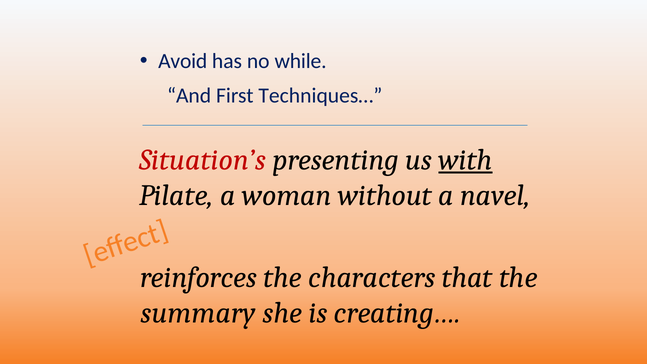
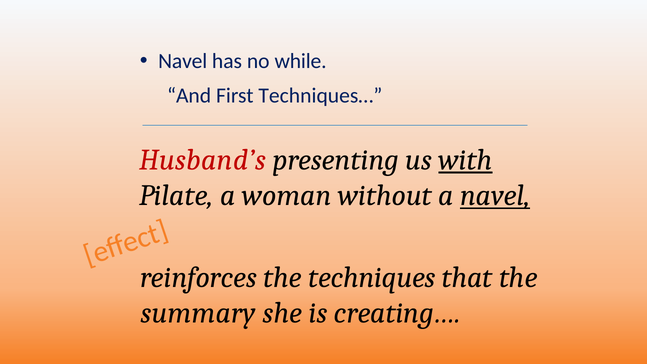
Avoid at (183, 61): Avoid -> Navel
Situation’s: Situation’s -> Husband’s
navel at (495, 195) underline: none -> present
characters: characters -> techniques
